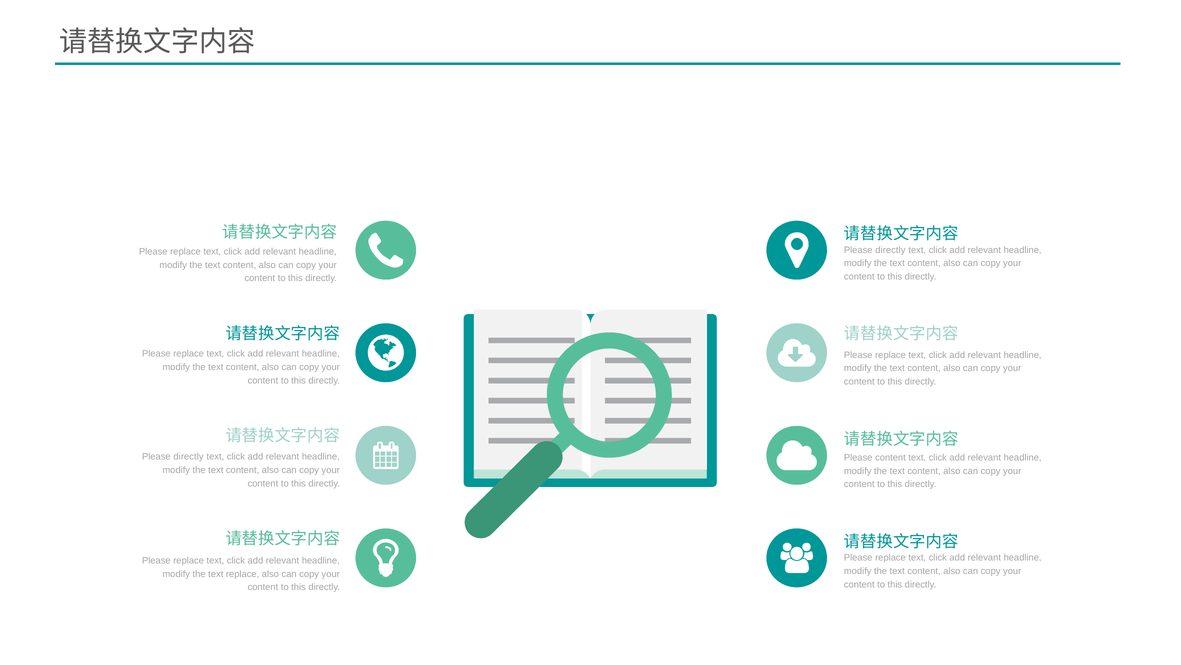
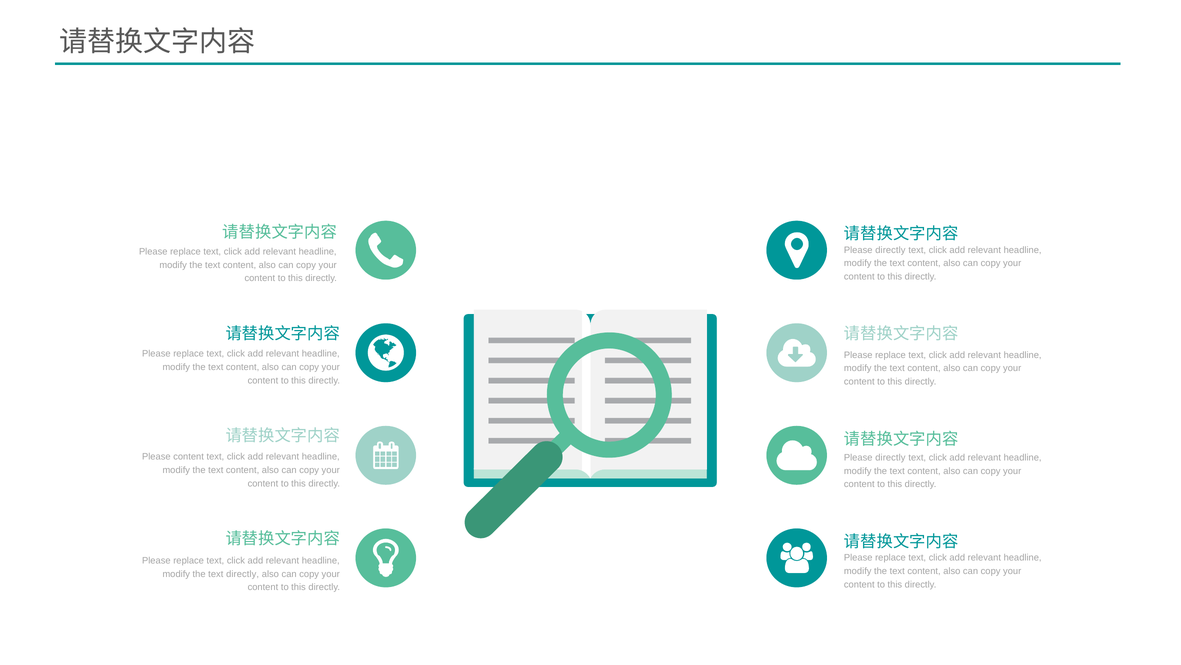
directly at (189, 456): directly -> content
content at (890, 457): content -> directly
text replace: replace -> directly
